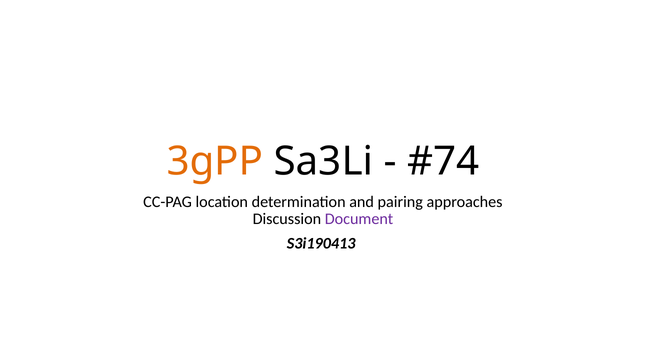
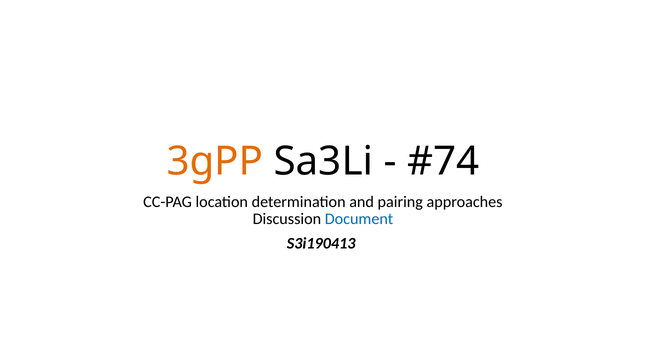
Document colour: purple -> blue
